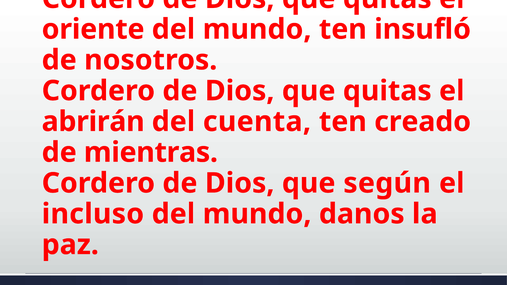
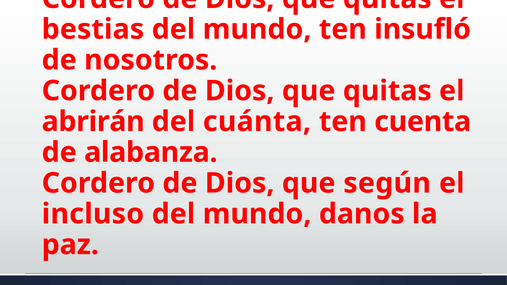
oriente: oriente -> bestias
cuenta: cuenta -> cuánta
creado: creado -> cuenta
mientras: mientras -> alabanza
